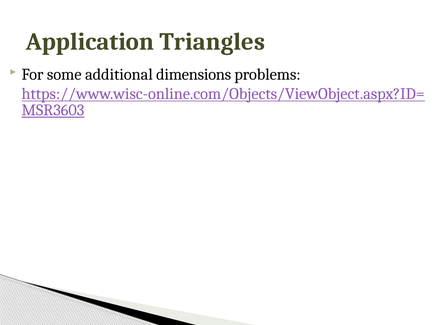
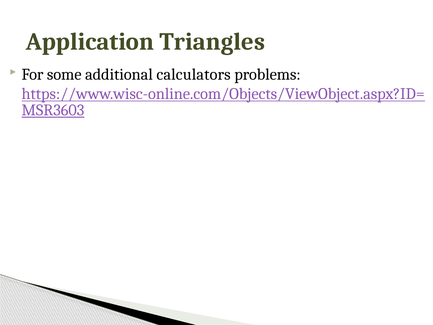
dimensions: dimensions -> calculators
